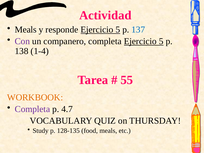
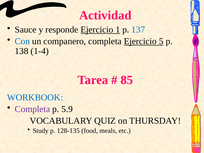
Meals at (26, 30): Meals -> Sauce
responde Ejercicio 5: 5 -> 1
Con colour: purple -> blue
55: 55 -> 85
WORKBOOK colour: orange -> blue
4.7: 4.7 -> 5.9
